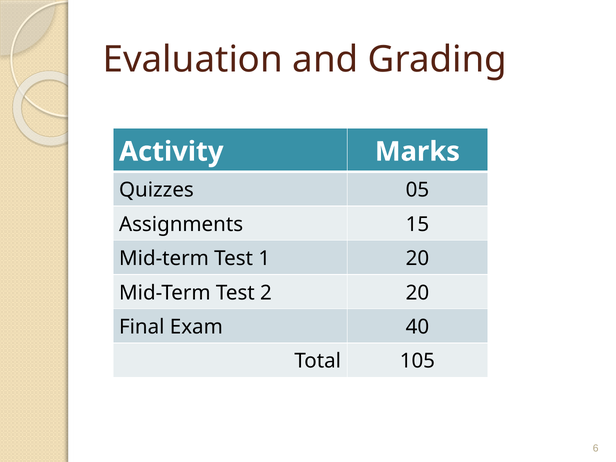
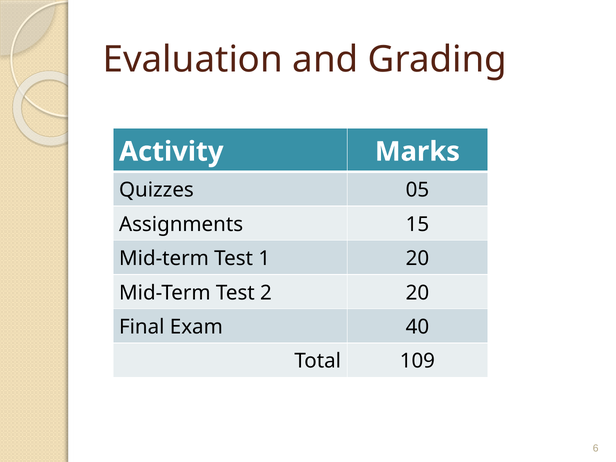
105: 105 -> 109
